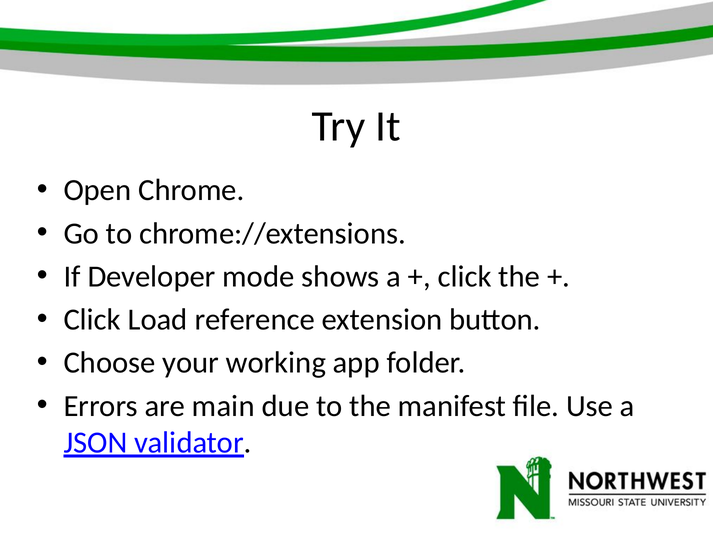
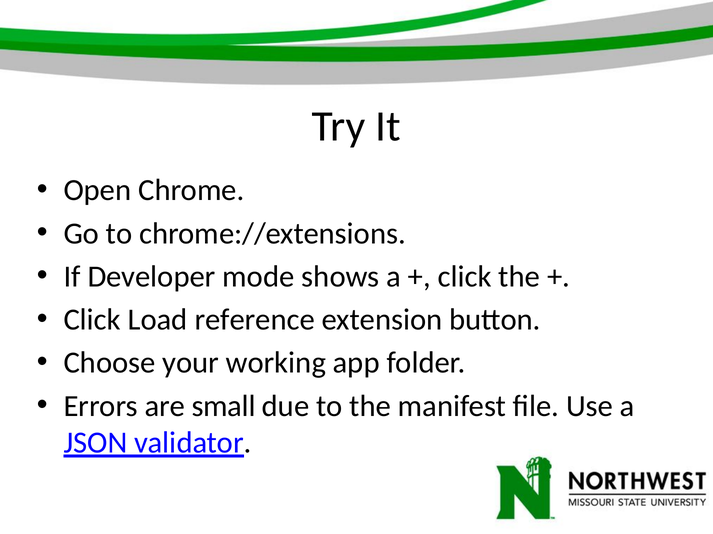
main: main -> small
